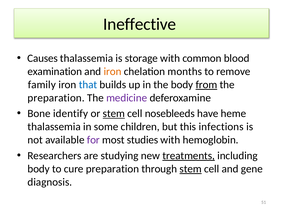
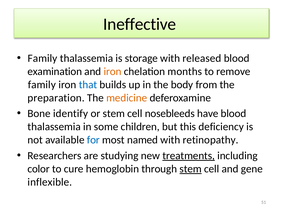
Causes at (43, 58): Causes -> Family
common: common -> released
from underline: present -> none
medicine colour: purple -> orange
stem at (114, 114) underline: present -> none
have heme: heme -> blood
infections: infections -> deficiency
for colour: purple -> blue
studies: studies -> named
hemoglobin: hemoglobin -> retinopathy
body at (39, 169): body -> color
cure preparation: preparation -> hemoglobin
diagnosis: diagnosis -> inflexible
